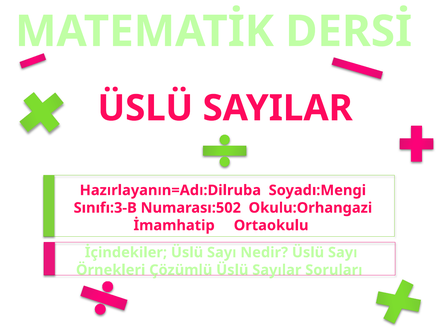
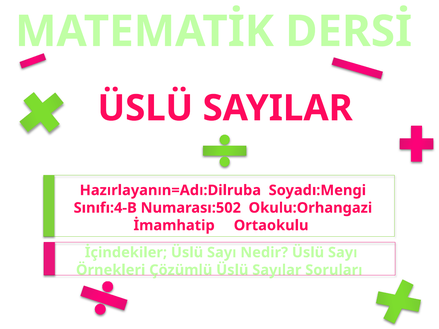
Sınıfı:3-B: Sınıfı:3-B -> Sınıfı:4-B
